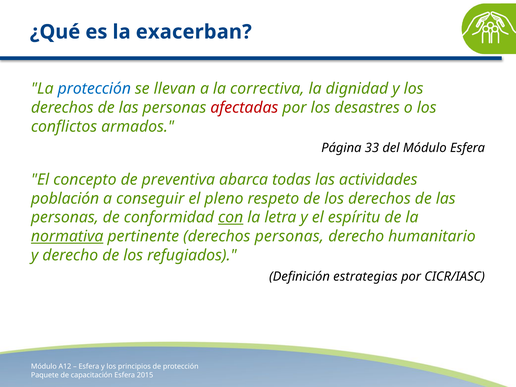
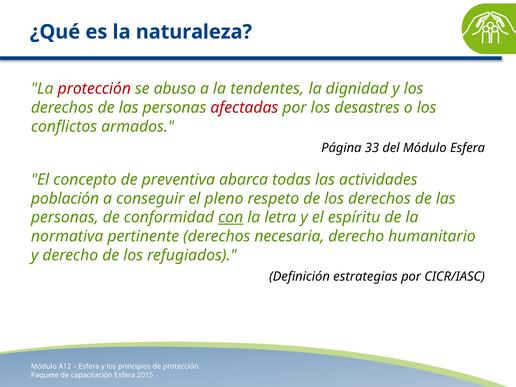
exacerban: exacerban -> naturaleza
protección at (94, 89) colour: blue -> red
llevan: llevan -> abuso
correctiva: correctiva -> tendentes
normativa underline: present -> none
derechos personas: personas -> necesaria
